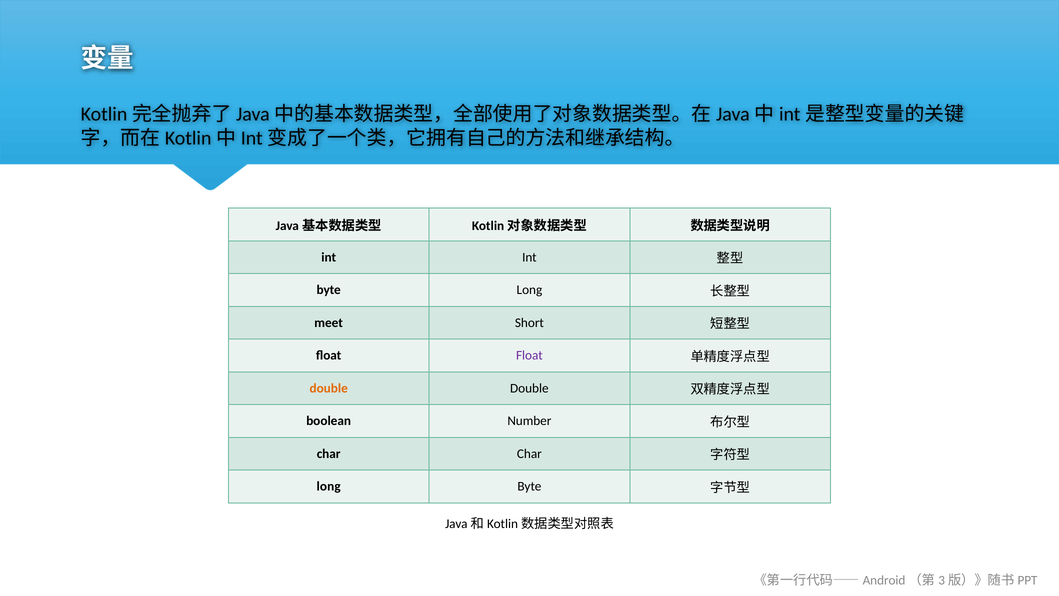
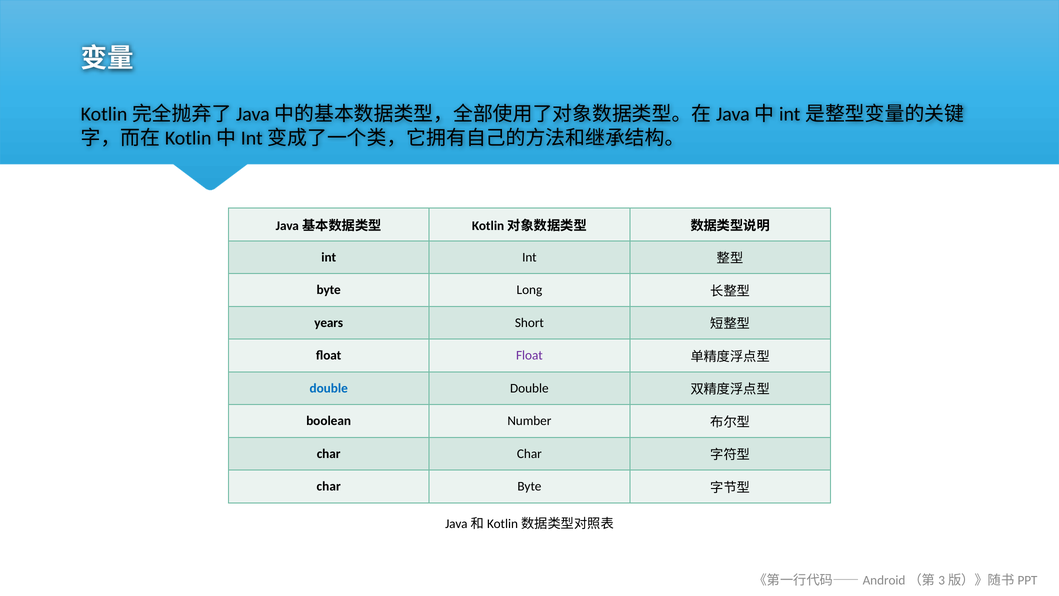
meet: meet -> years
double at (329, 388) colour: orange -> blue
long at (329, 486): long -> char
